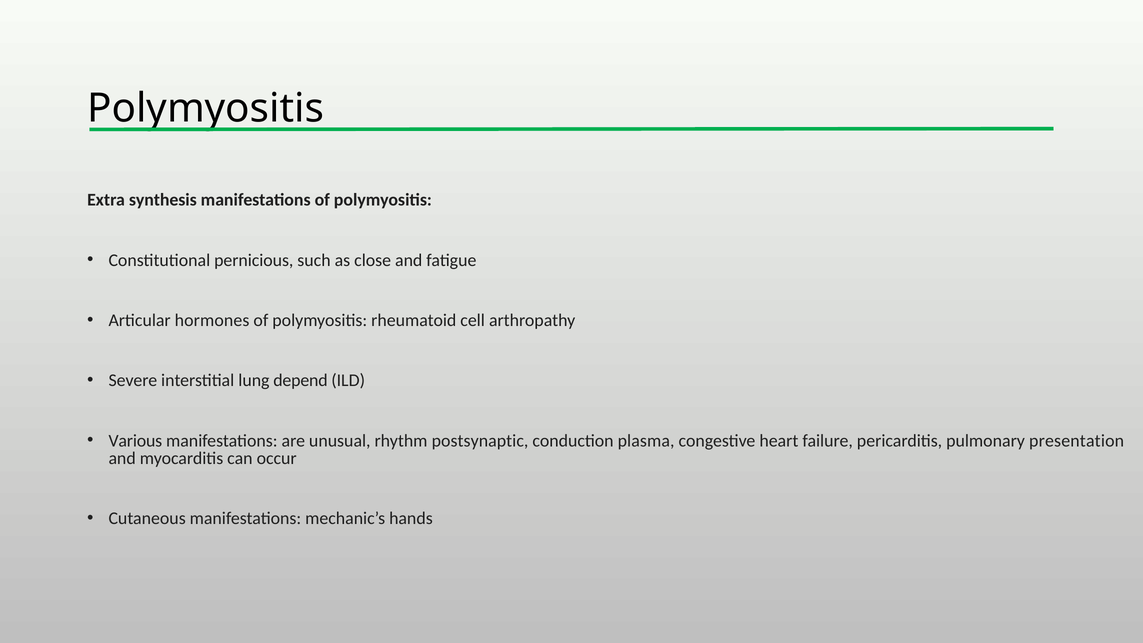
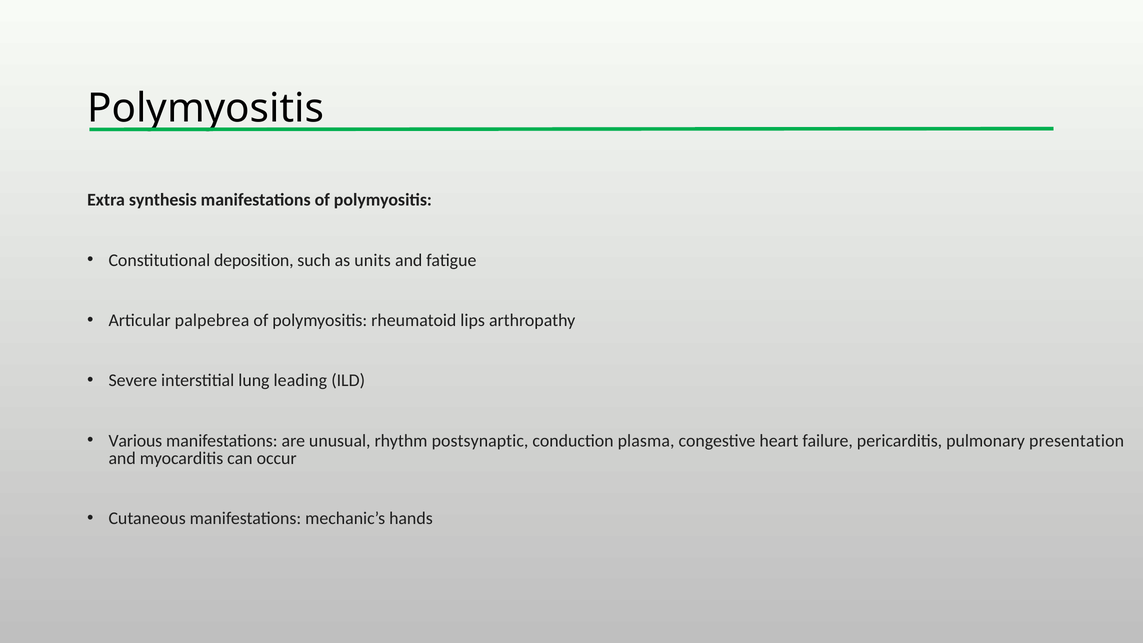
pernicious: pernicious -> deposition
close: close -> units
hormones: hormones -> palpebrea
cell: cell -> lips
depend: depend -> leading
